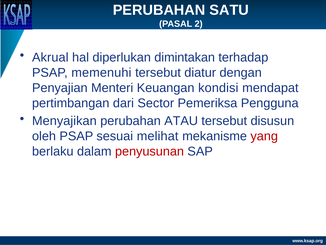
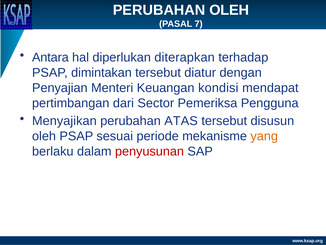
PERUBAHAN SATU: SATU -> OLEH
2: 2 -> 7
Akrual: Akrual -> Antara
dimintakan: dimintakan -> diterapkan
memenuhi: memenuhi -> dimintakan
ATAU: ATAU -> ATAS
melihat: melihat -> periode
yang colour: red -> orange
